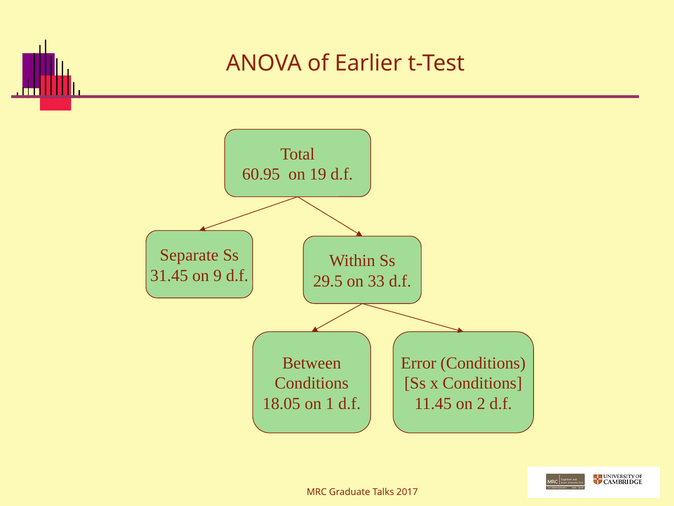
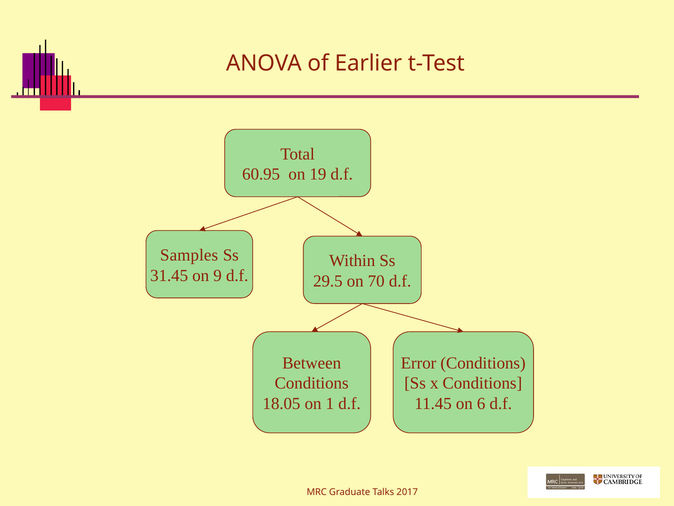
Separate: Separate -> Samples
33: 33 -> 70
2: 2 -> 6
